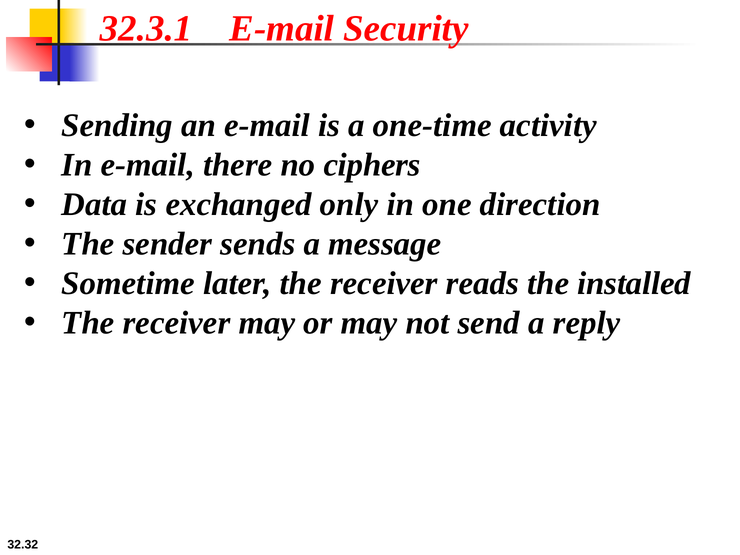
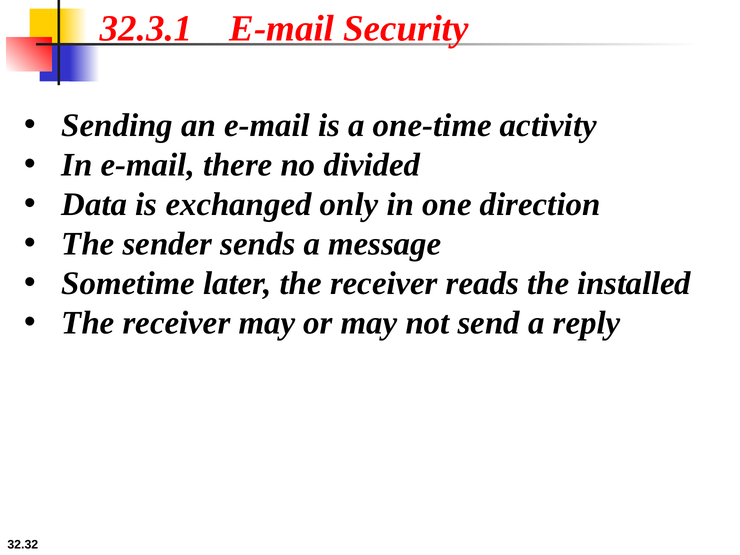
ciphers: ciphers -> divided
